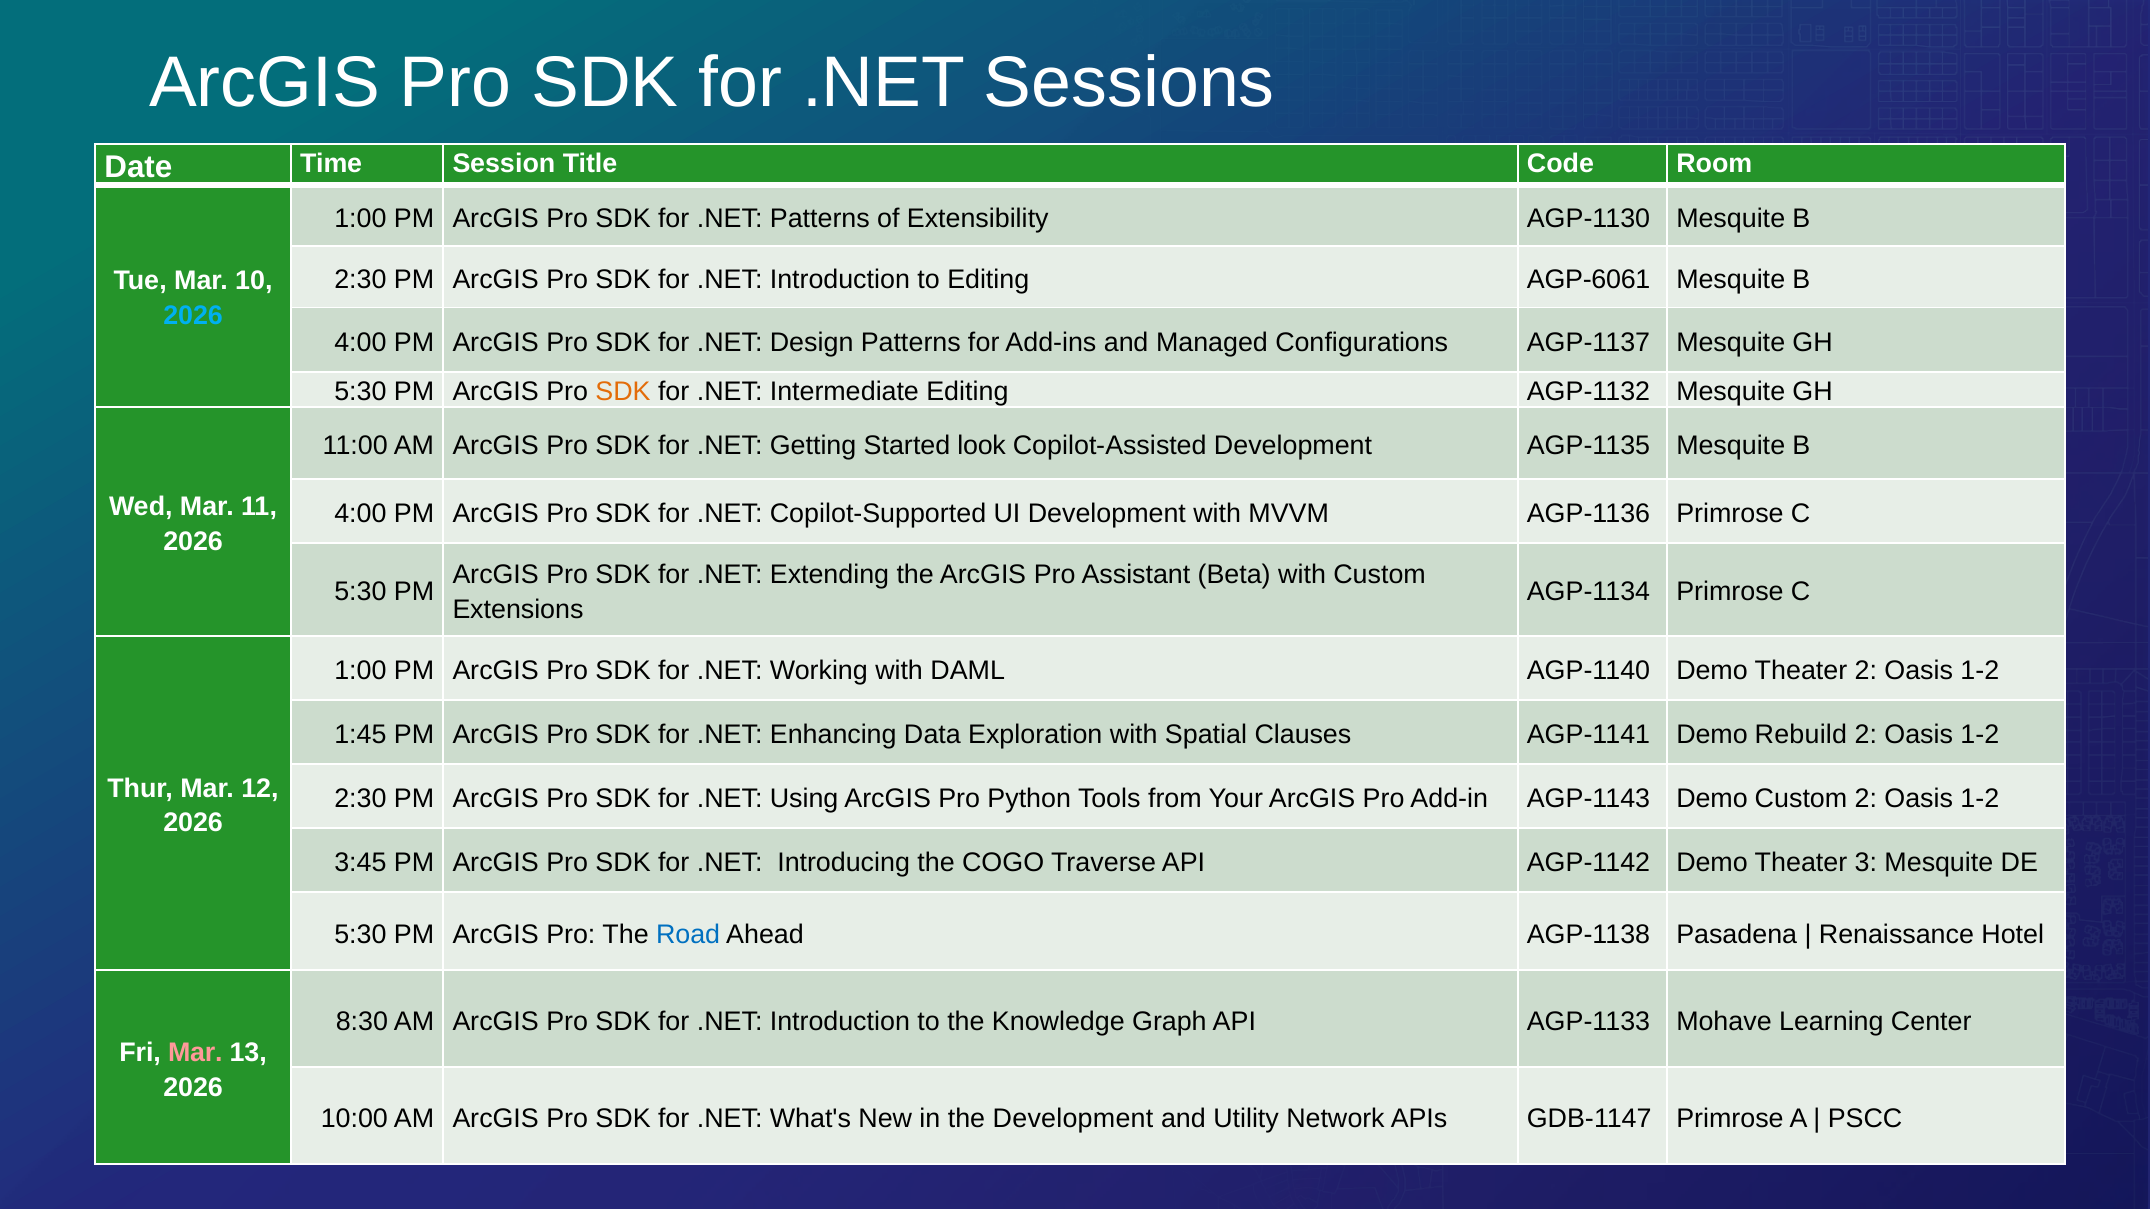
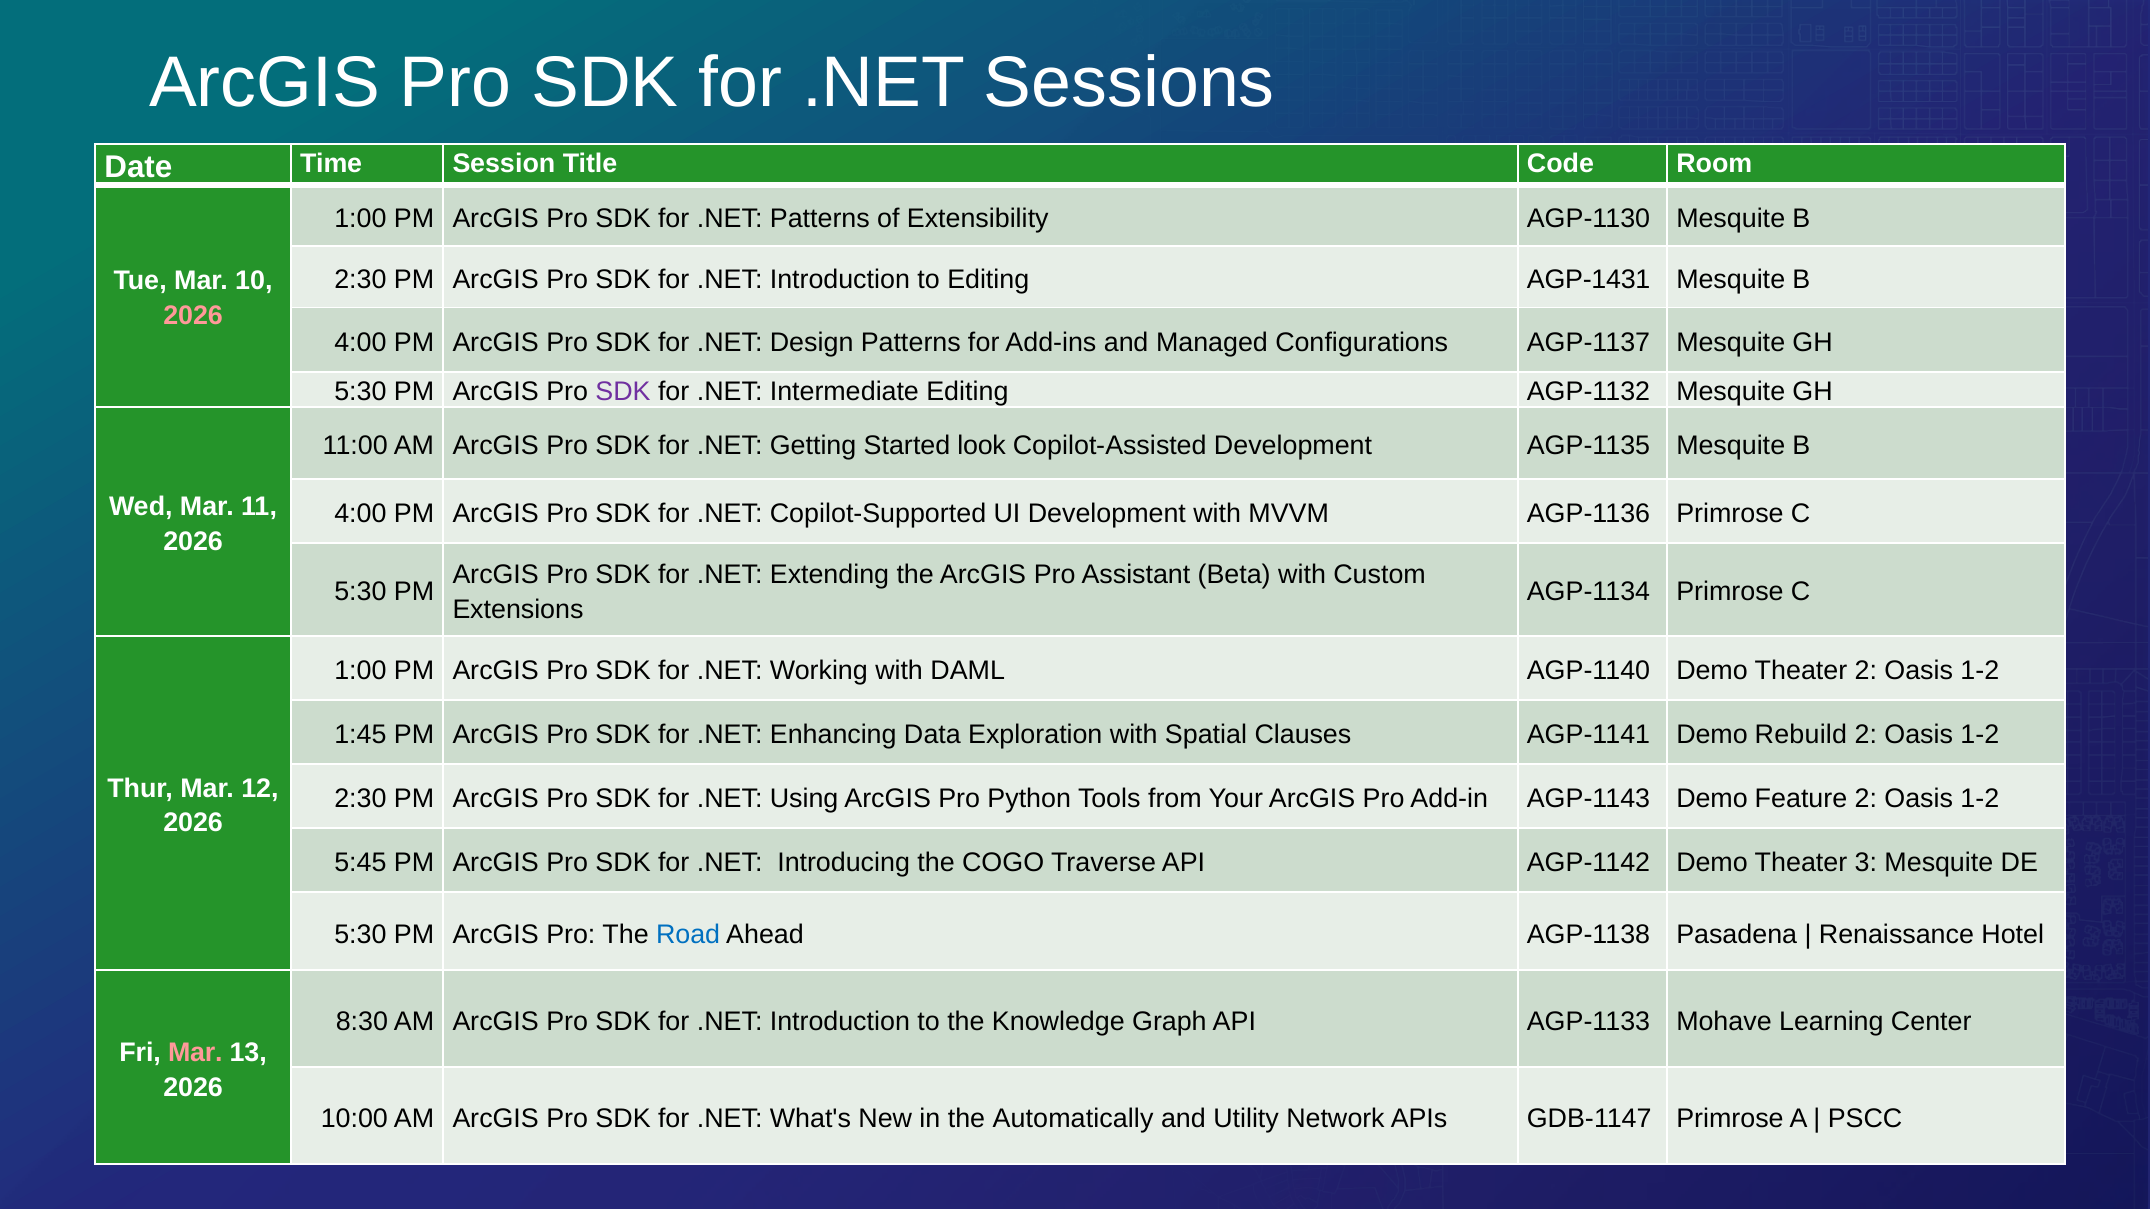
AGP-6061: AGP-6061 -> AGP-1431
2026 at (193, 316) colour: light blue -> pink
SDK at (623, 392) colour: orange -> purple
Demo Custom: Custom -> Feature
3:45: 3:45 -> 5:45
the Development: Development -> Automatically
